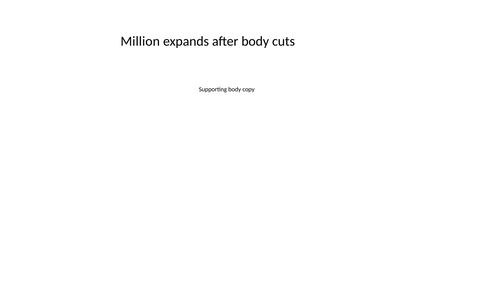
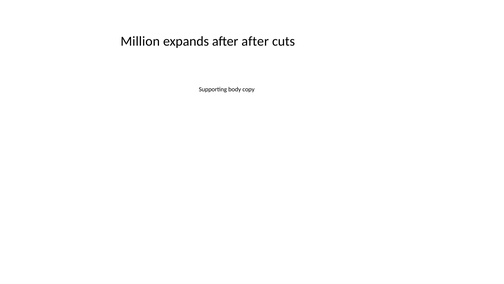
after body: body -> after
